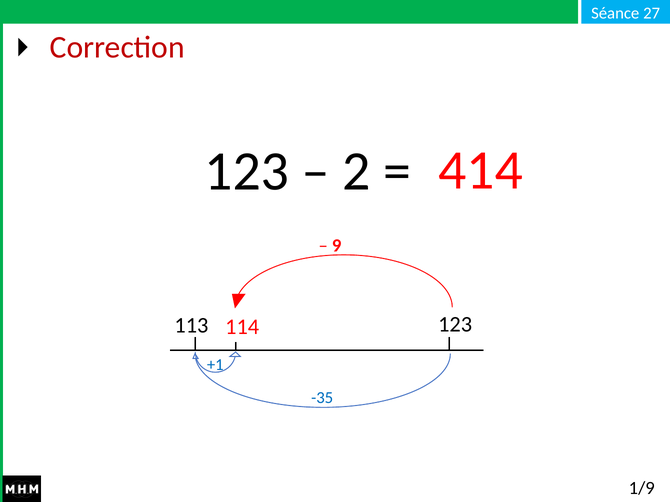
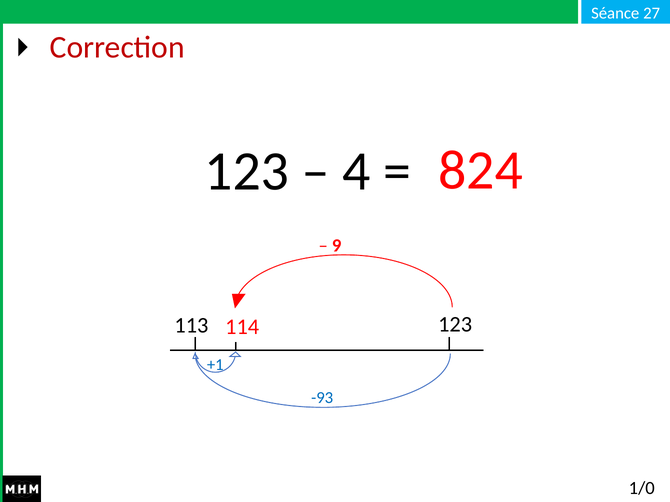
2: 2 -> 4
414: 414 -> 824
-35: -35 -> -93
1/9: 1/9 -> 1/0
